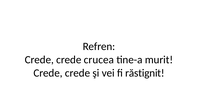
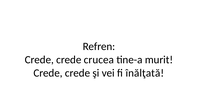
răstignit: răstignit -> înălţată
